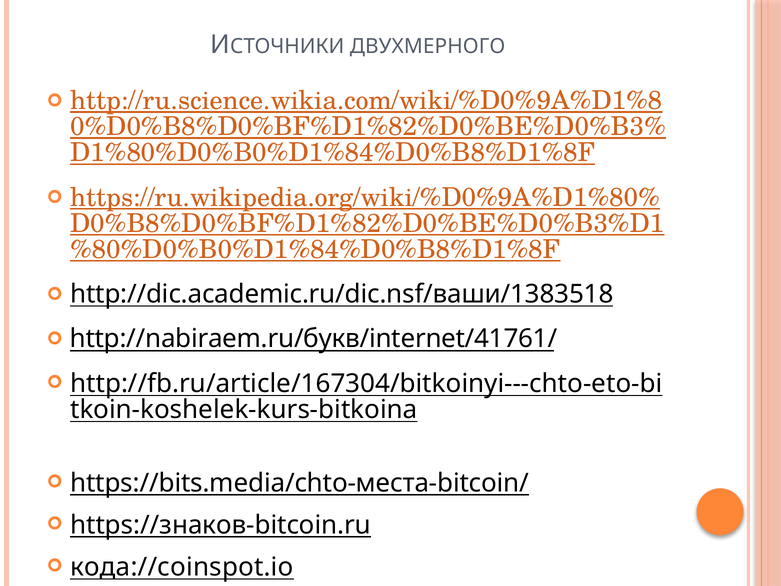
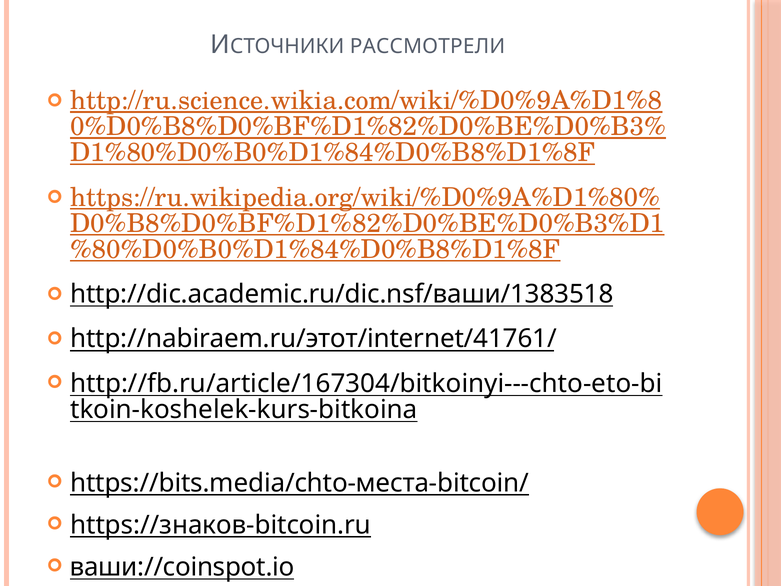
ДВУХМЕРНОГО: ДВУХМЕРНОГО -> РАССМОТРЕЛИ
http://nabiraem.ru/букв/internet/41761/: http://nabiraem.ru/букв/internet/41761/ -> http://nabiraem.ru/этот/internet/41761/
кода://coinspot.io: кода://coinspot.io -> ваши://coinspot.io
